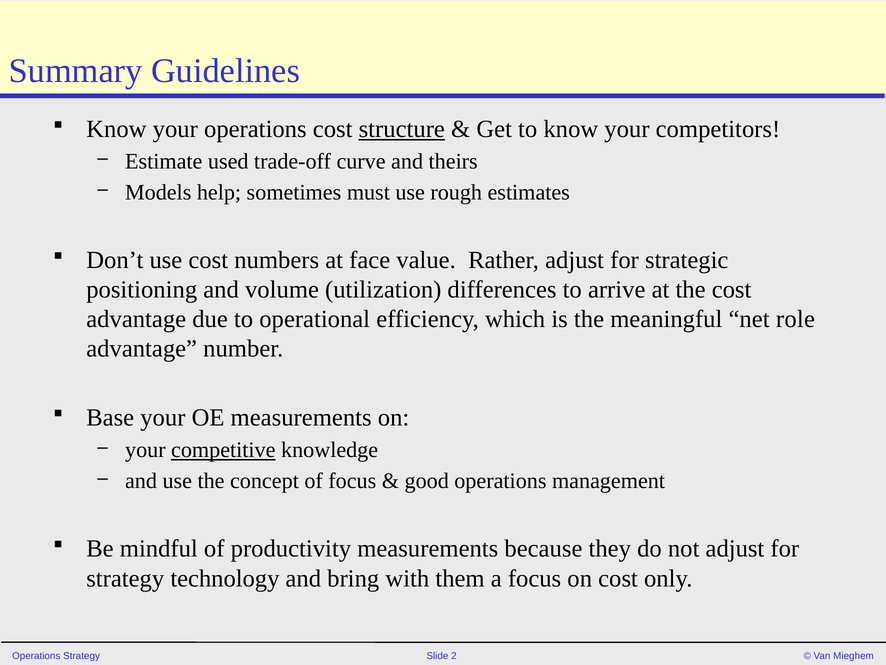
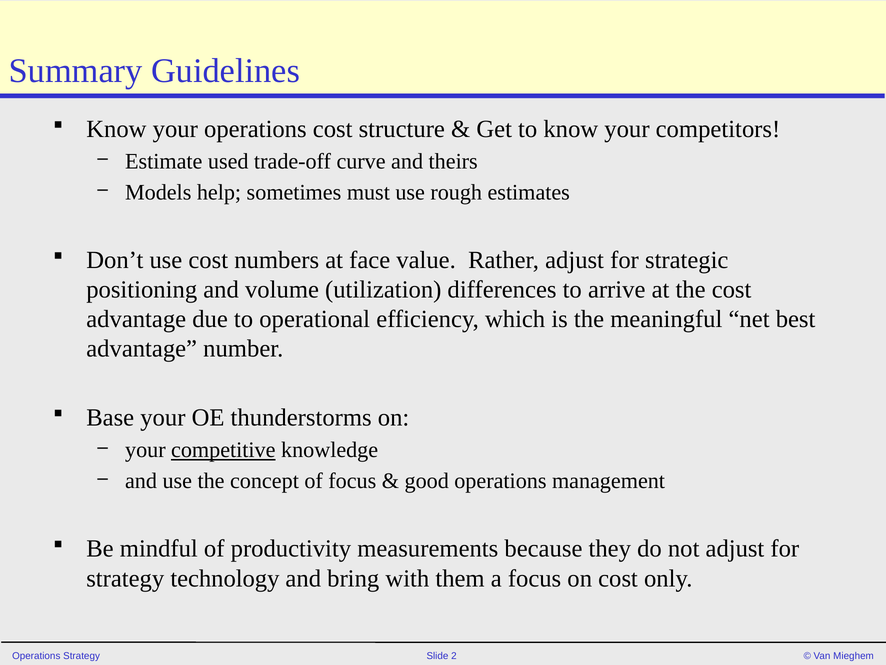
structure underline: present -> none
role: role -> best
OE measurements: measurements -> thunderstorms
